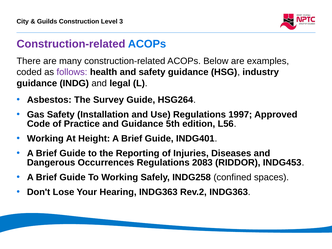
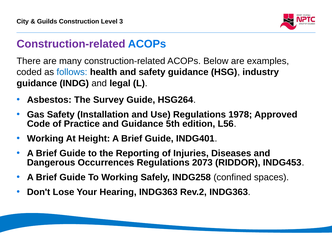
follows colour: purple -> blue
1997: 1997 -> 1978
2083: 2083 -> 2073
